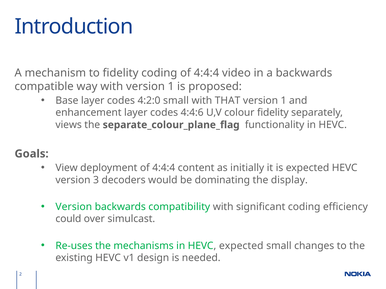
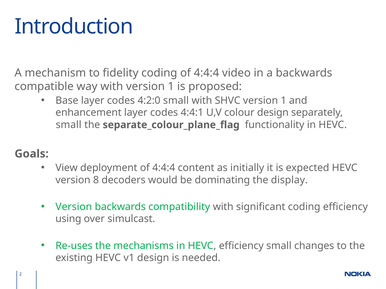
THAT: THAT -> SHVC
4:4:6: 4:4:6 -> 4:4:1
colour fidelity: fidelity -> design
views at (69, 125): views -> small
3: 3 -> 8
could: could -> using
HEVC expected: expected -> efficiency
